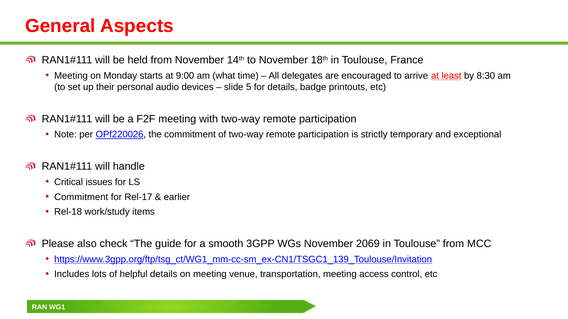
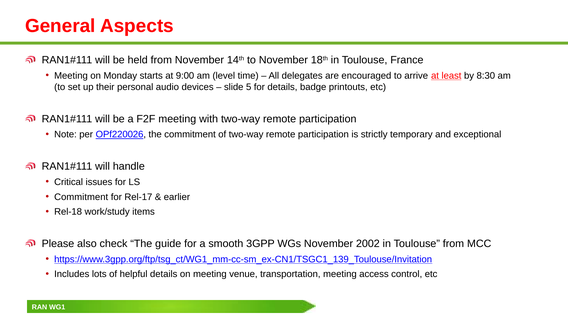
what: what -> level
2069: 2069 -> 2002
